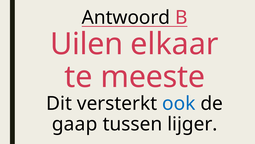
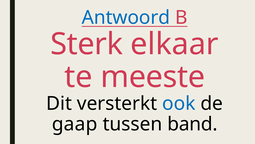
Antwoord colour: black -> blue
Uilen: Uilen -> Sterk
lijger: lijger -> band
